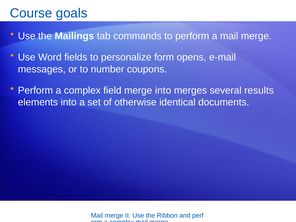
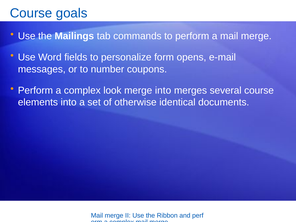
field: field -> look
several results: results -> course
